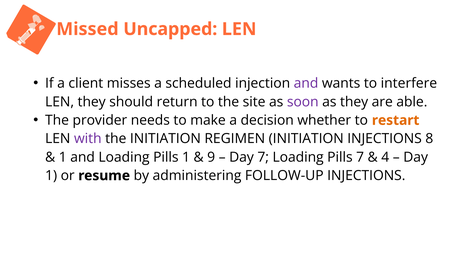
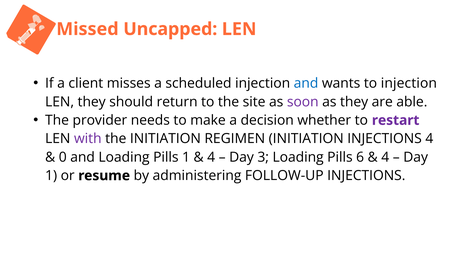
and at (306, 83) colour: purple -> blue
to interfere: interfere -> injection
restart colour: orange -> purple
INJECTIONS 8: 8 -> 4
1 at (63, 157): 1 -> 0
9 at (211, 157): 9 -> 4
Day 7: 7 -> 3
Pills 7: 7 -> 6
